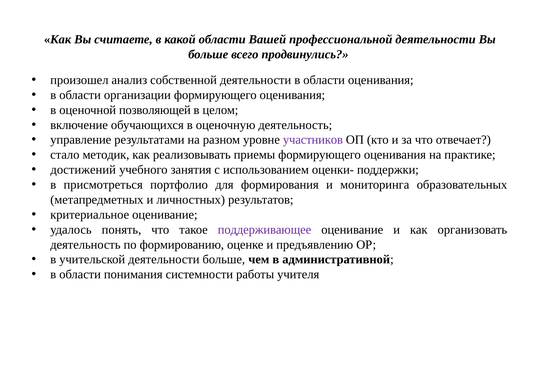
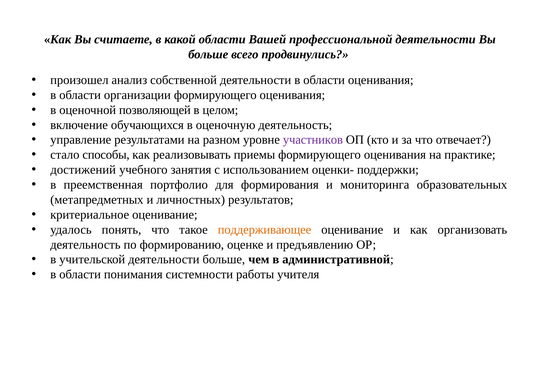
методик: методик -> способы
присмотреться: присмотреться -> преемственная
поддерживающее colour: purple -> orange
